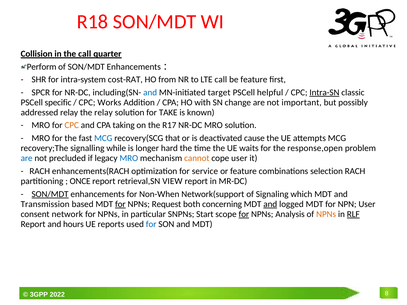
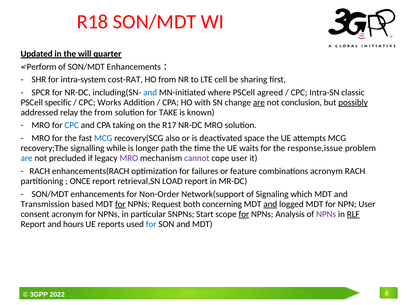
Collision: Collision -> Updated
the call: call -> will
LTE call: call -> cell
be feature: feature -> sharing
target: target -> where
helpful: helpful -> agreed
Intra-SN underline: present -> none
are at (259, 103) underline: none -> present
important: important -> conclusion
possibly underline: none -> present
the relay: relay -> from
CPC at (72, 125) colour: orange -> blue
that: that -> also
cause: cause -> space
hard: hard -> path
response,open: response,open -> response,issue
MRO at (129, 158) colour: blue -> purple
cannot colour: orange -> purple
service: service -> failures
combinations selection: selection -> acronym
VIEW: VIEW -> LOAD
SON/MDT at (50, 194) underline: present -> none
Non-When: Non-When -> Non-Order
consent network: network -> acronym
NPNs at (326, 214) colour: orange -> purple
